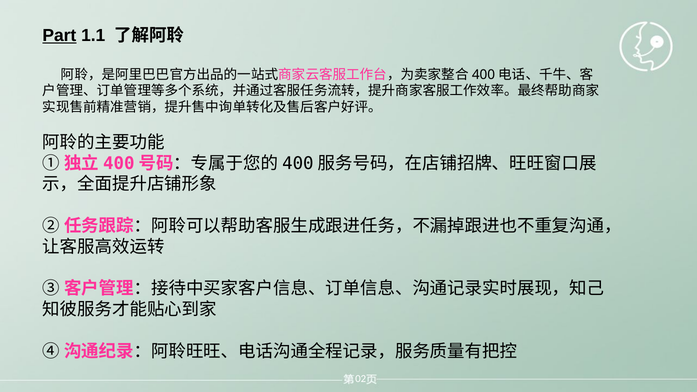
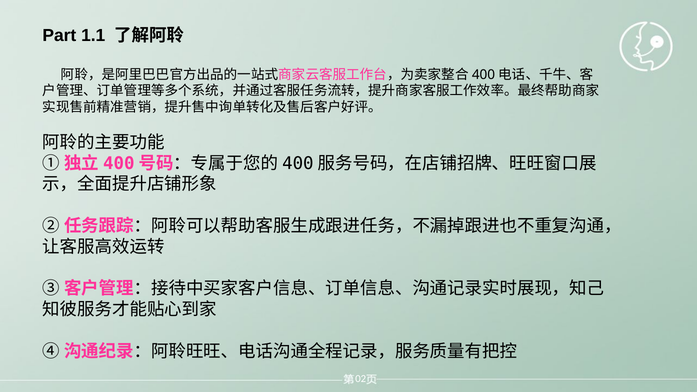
Part underline: present -> none
